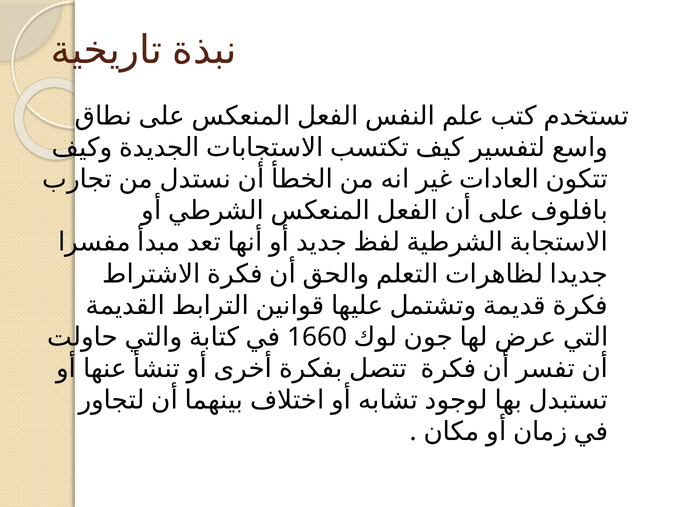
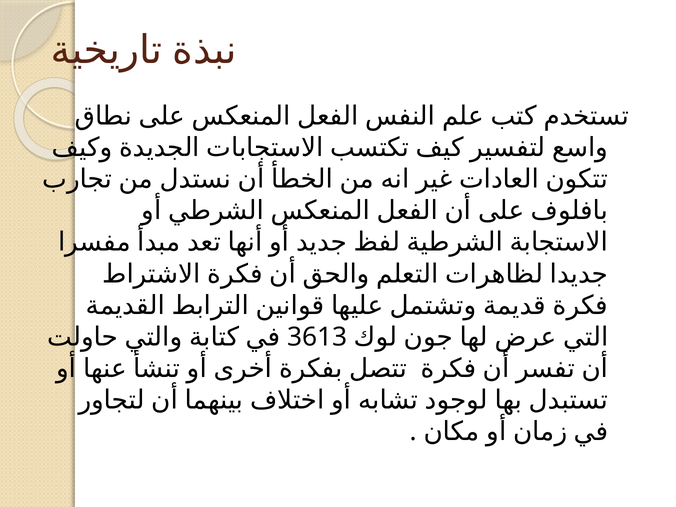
1660: 1660 -> 3613
